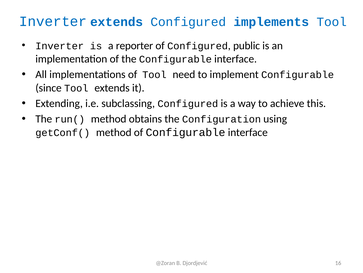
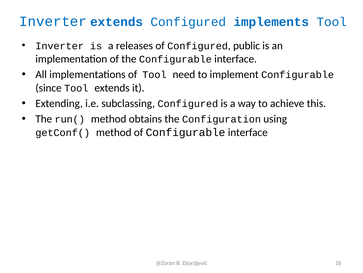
reporter: reporter -> releases
